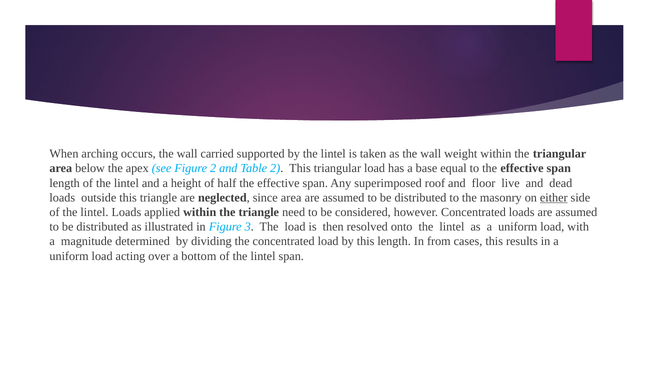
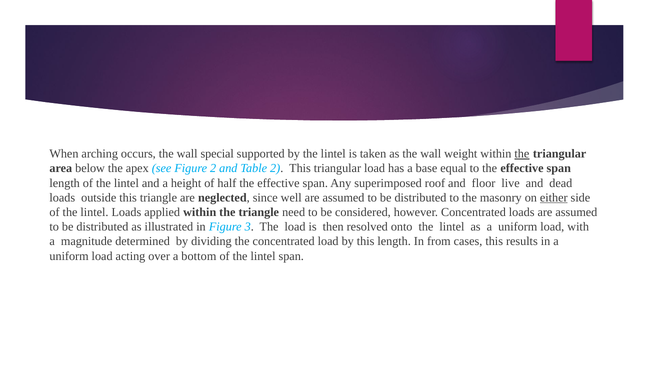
carried: carried -> special
the at (522, 154) underline: none -> present
since area: area -> well
